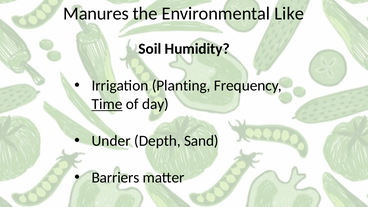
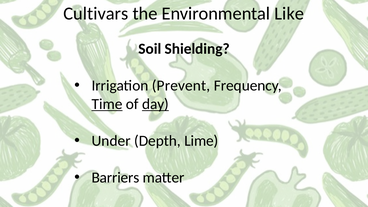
Manures: Manures -> Cultivars
Humidity: Humidity -> Shielding
Planting: Planting -> Prevent
day underline: none -> present
Sand: Sand -> Lime
